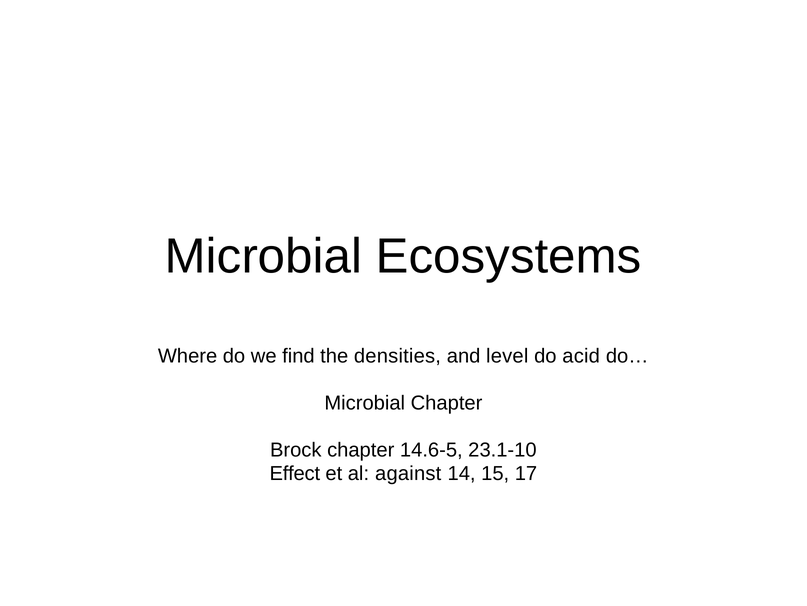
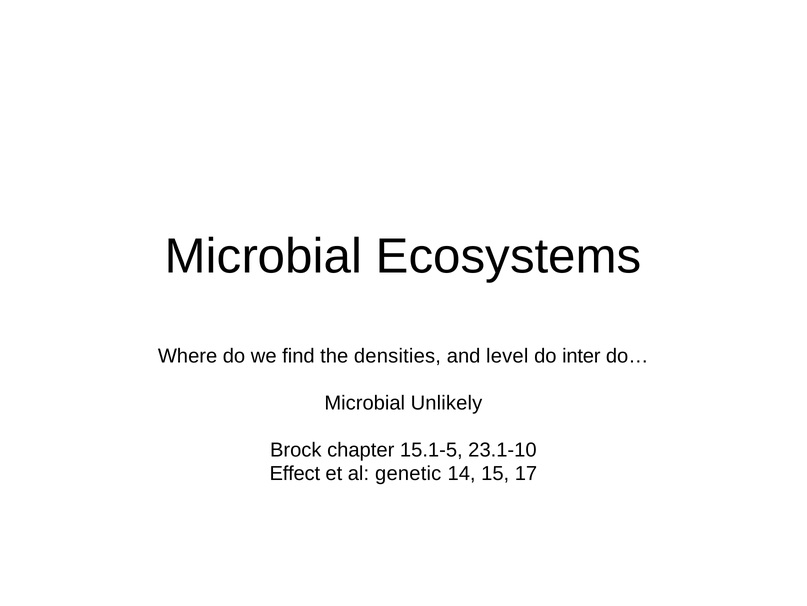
acid: acid -> inter
Microbial Chapter: Chapter -> Unlikely
14.6-5: 14.6-5 -> 15.1-5
against: against -> genetic
